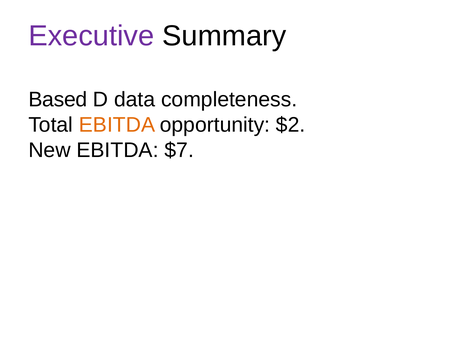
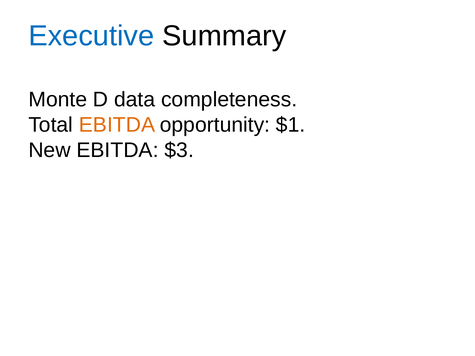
Executive colour: purple -> blue
Based: Based -> Monte
$2: $2 -> $1
$7: $7 -> $3
